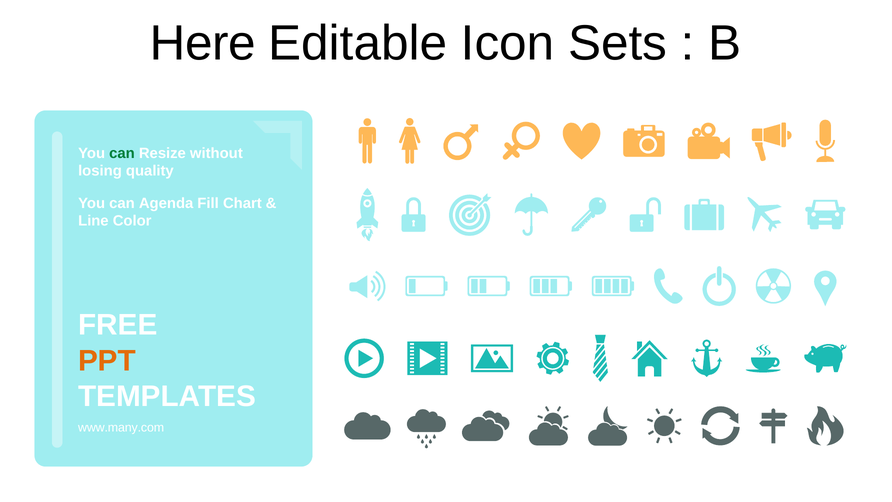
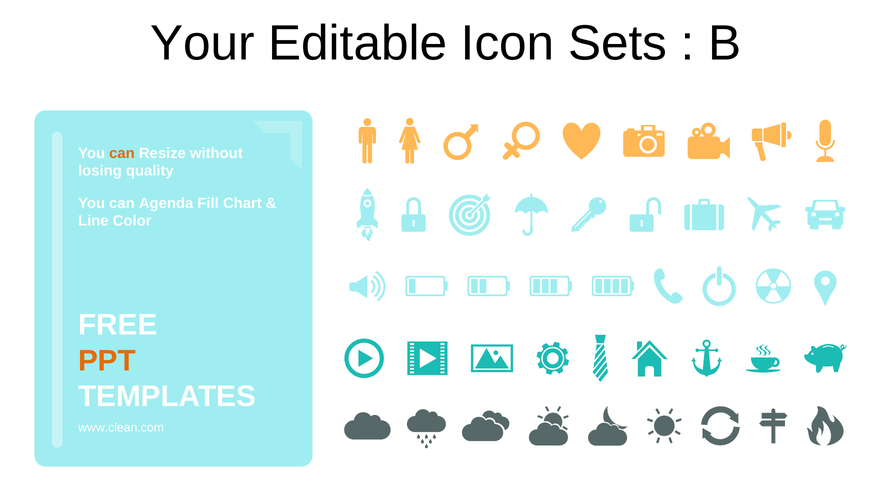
Here: Here -> Your
can at (122, 153) colour: green -> orange
www.many.com: www.many.com -> www.clean.com
